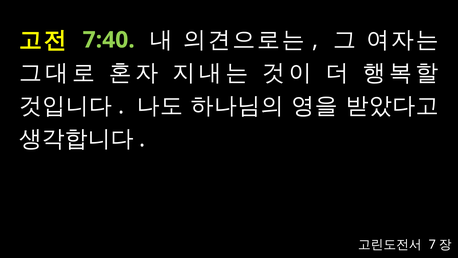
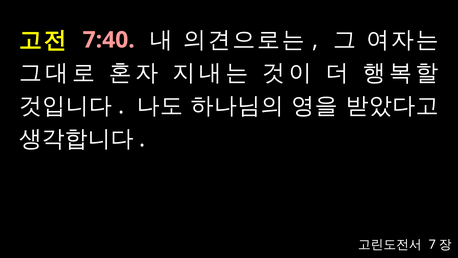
7:40 colour: light green -> pink
